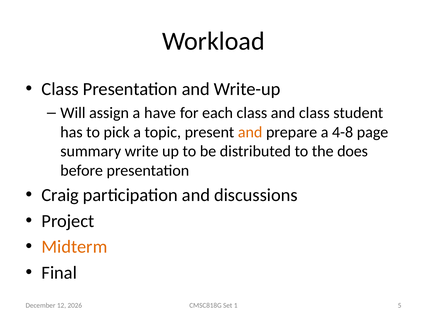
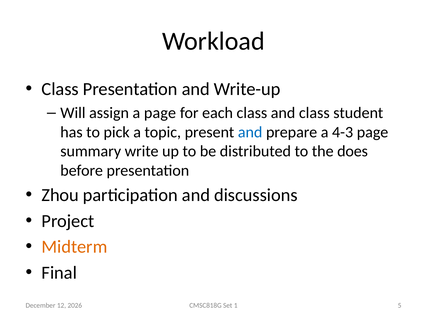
a have: have -> page
and at (250, 132) colour: orange -> blue
4-8: 4-8 -> 4-3
Craig: Craig -> Zhou
